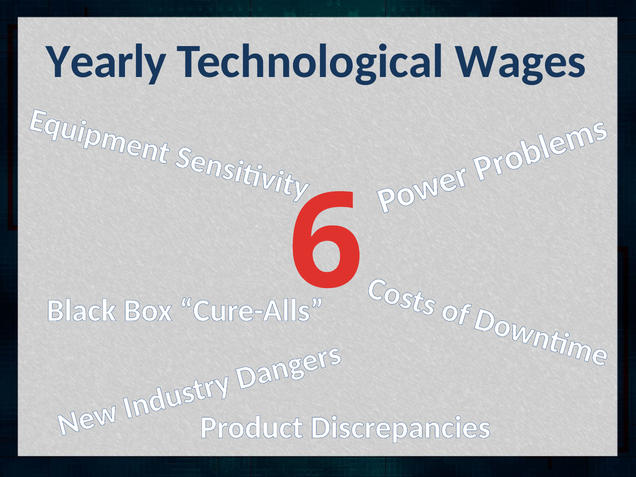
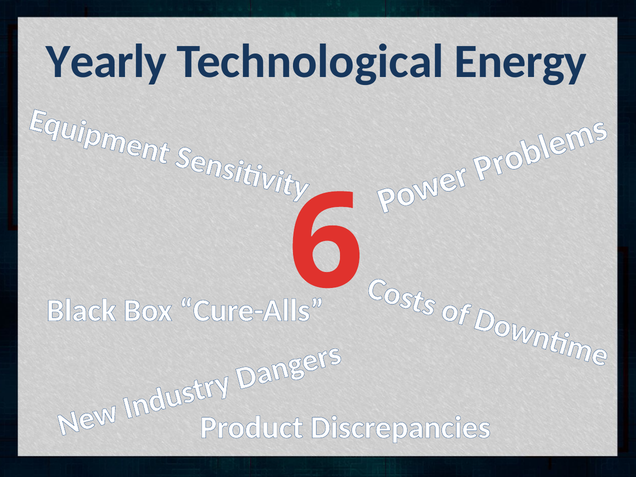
Wages: Wages -> Energy
